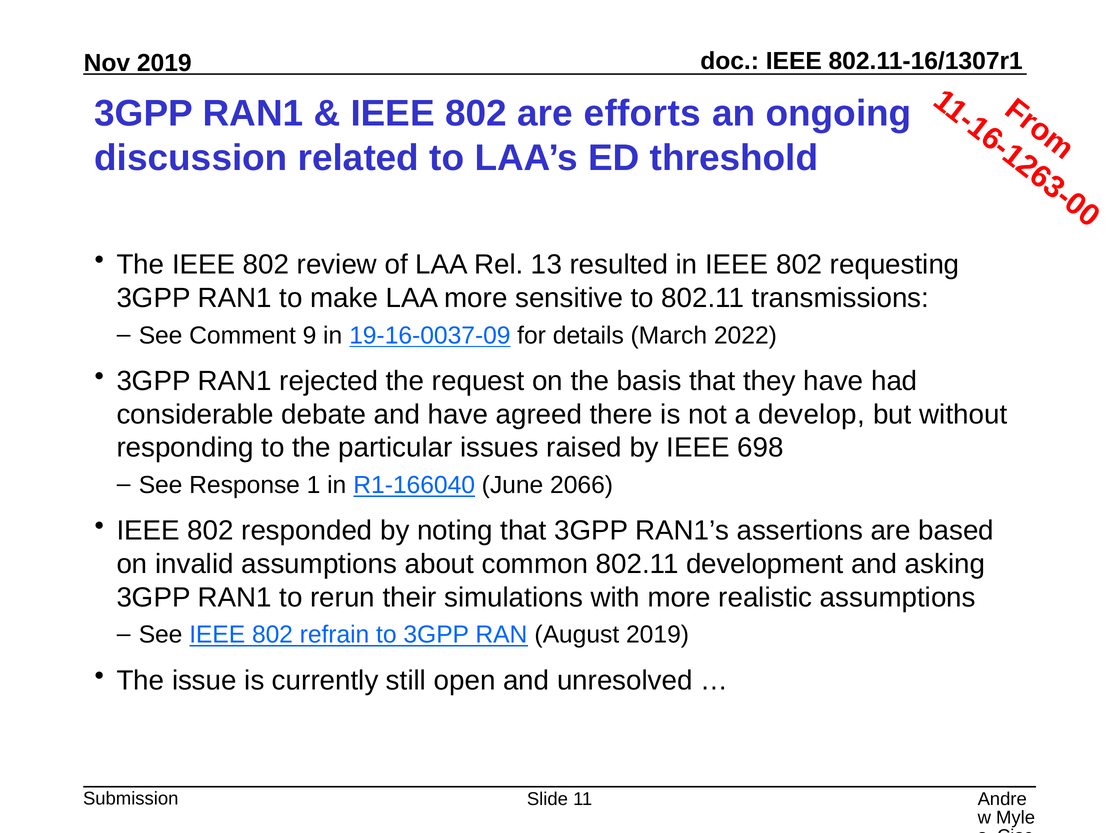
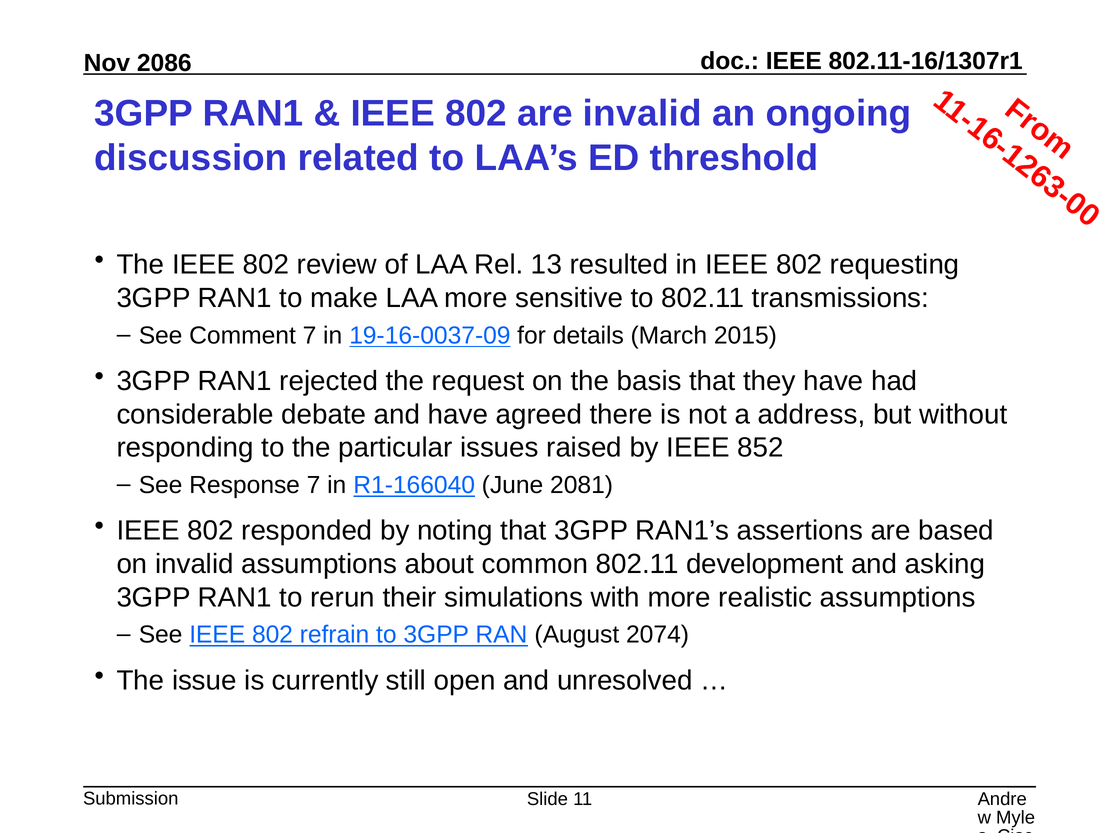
2019 at (164, 63): 2019 -> 2086
are efforts: efforts -> invalid
Comment 9: 9 -> 7
2022: 2022 -> 2015
develop: develop -> address
698: 698 -> 852
Response 1: 1 -> 7
2066: 2066 -> 2081
August 2019: 2019 -> 2074
